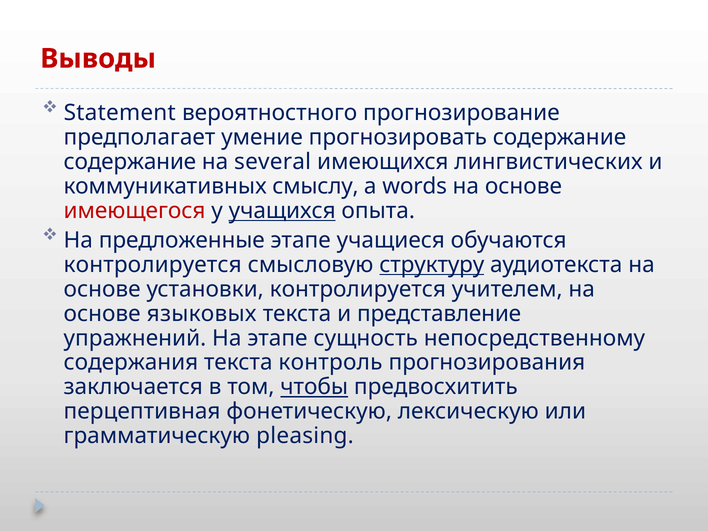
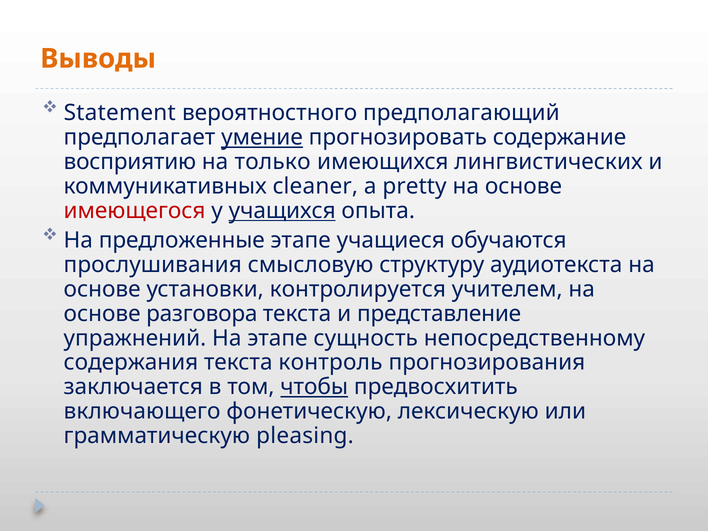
Выводы colour: red -> orange
прогнозирование: прогнозирование -> предполагающий
умение underline: none -> present
содержание at (130, 162): содержание -> восприятию
several: several -> только
смыслу: смыслу -> cleaner
words: words -> pretty
контролируется at (153, 265): контролируется -> прослушивания
структуру underline: present -> none
языковых: языковых -> разговора
перцептивная: перцептивная -> включающего
